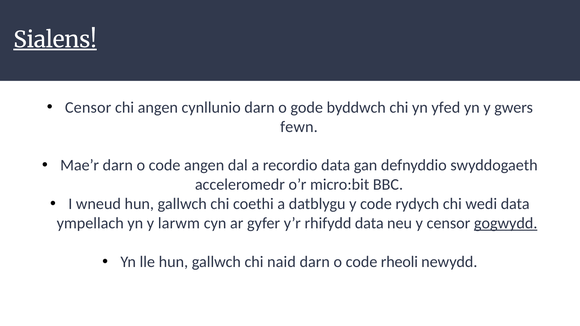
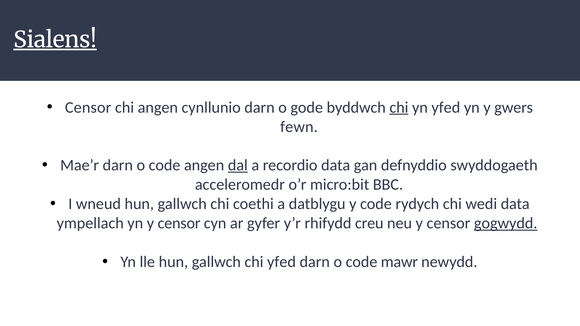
chi at (399, 107) underline: none -> present
dal underline: none -> present
yn y larwm: larwm -> censor
rhifydd data: data -> creu
chi naid: naid -> yfed
rheoli: rheoli -> mawr
